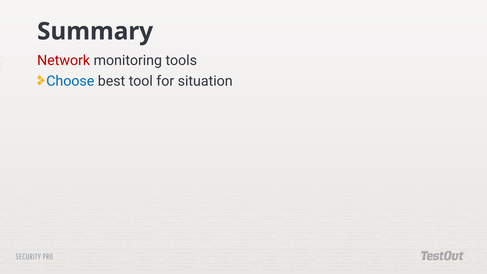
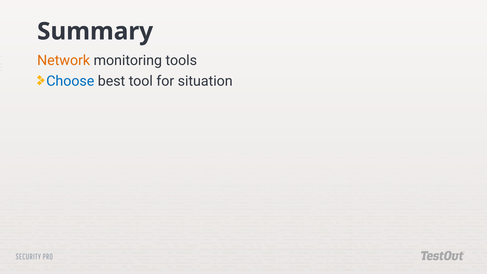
Network colour: red -> orange
